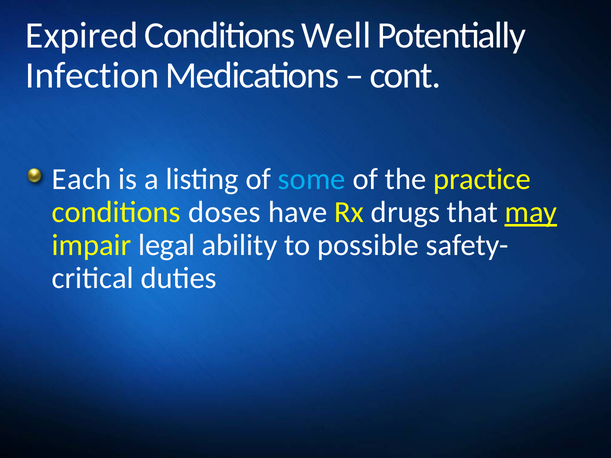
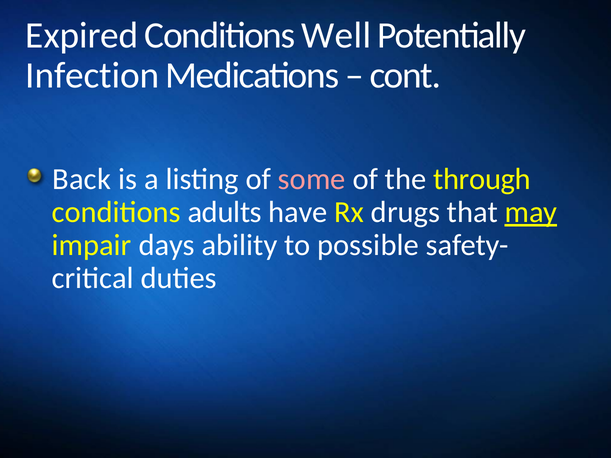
Each: Each -> Back
some colour: light blue -> pink
practice: practice -> through
doses: doses -> adults
legal: legal -> days
